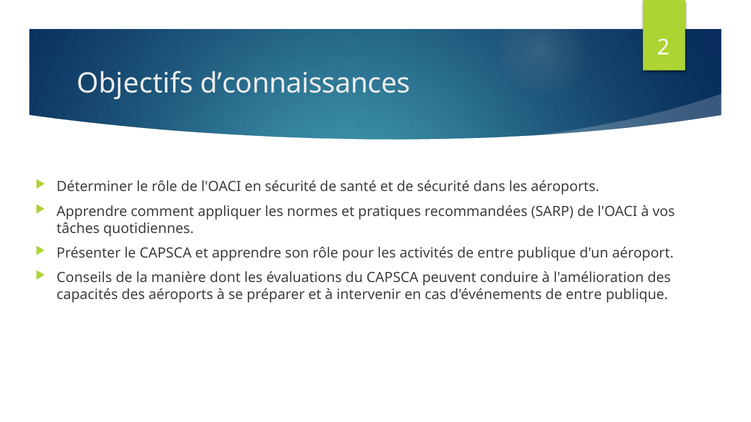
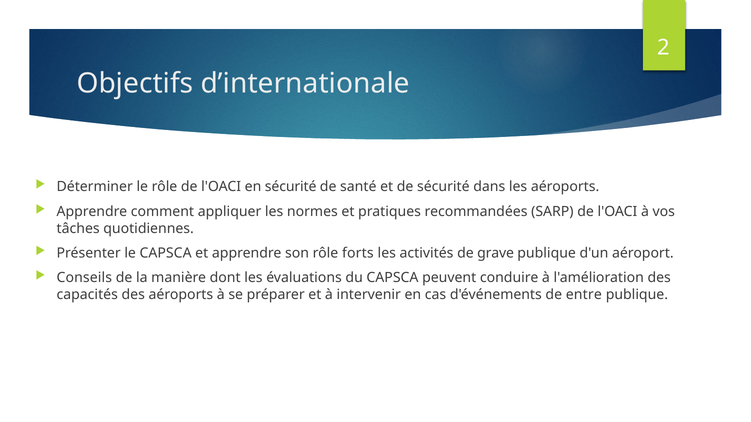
d’connaissances: d’connaissances -> d’internationale
pour: pour -> forts
activités de entre: entre -> grave
